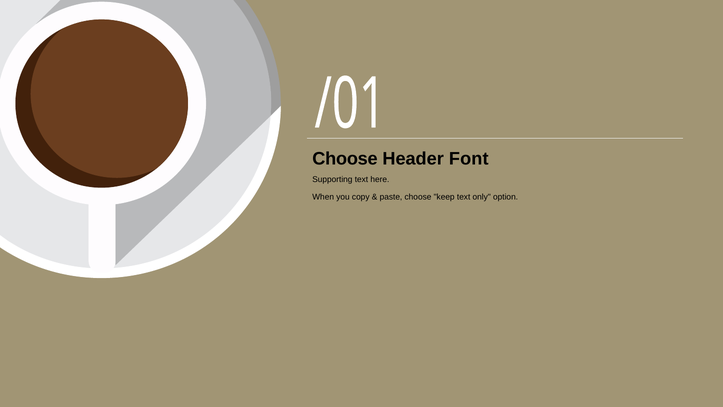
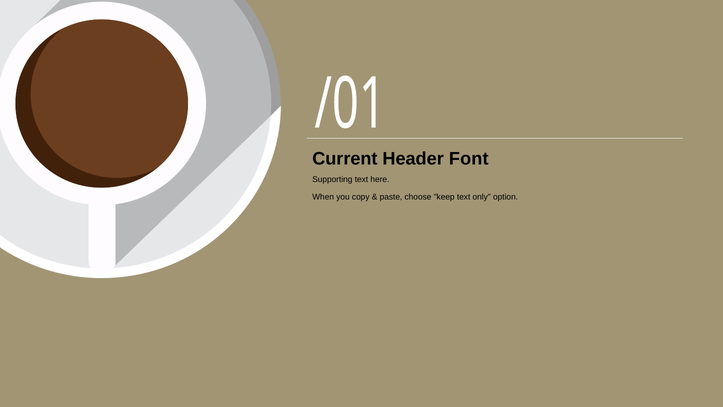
Choose at (345, 159): Choose -> Current
